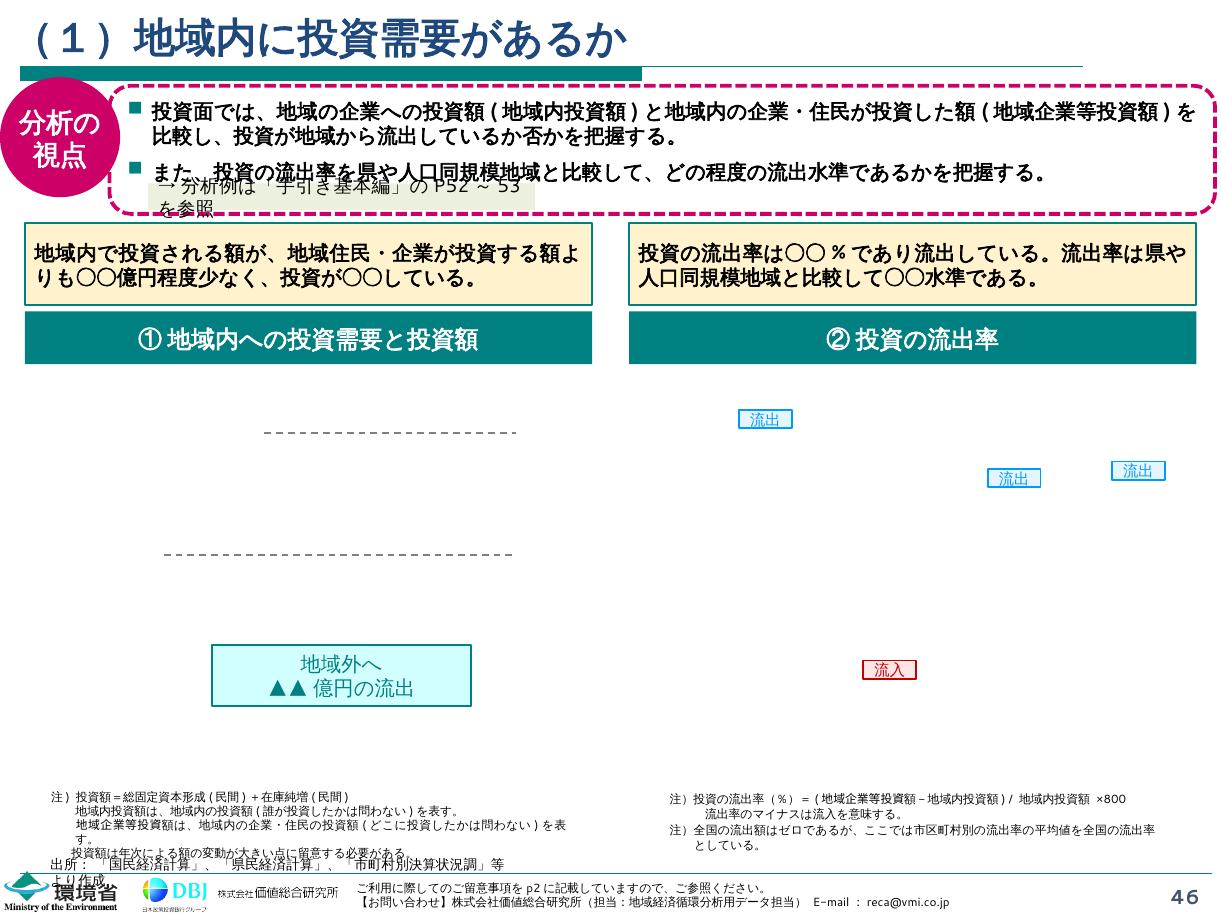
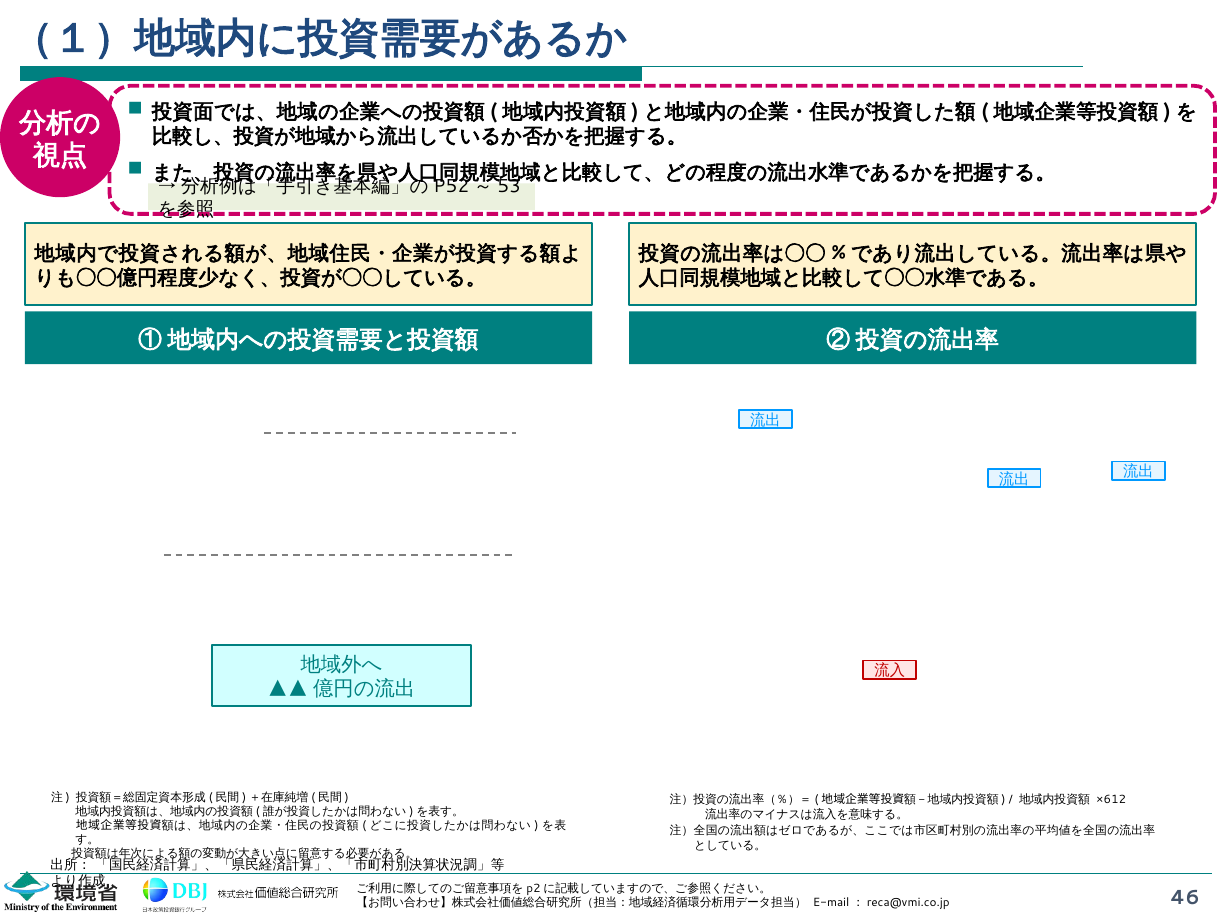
×800: ×800 -> ×612
